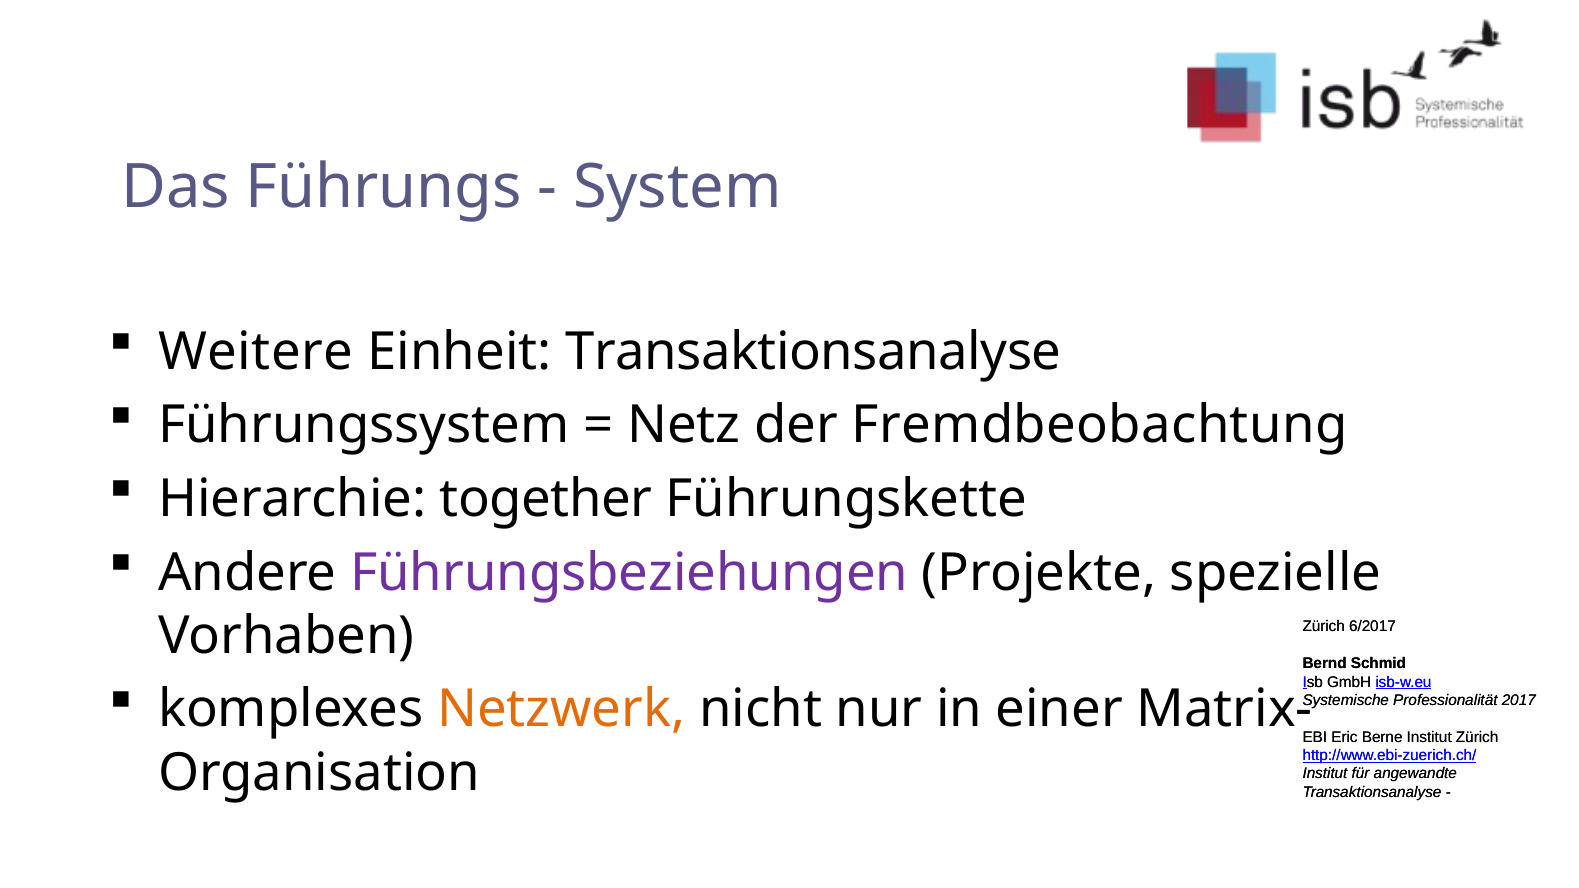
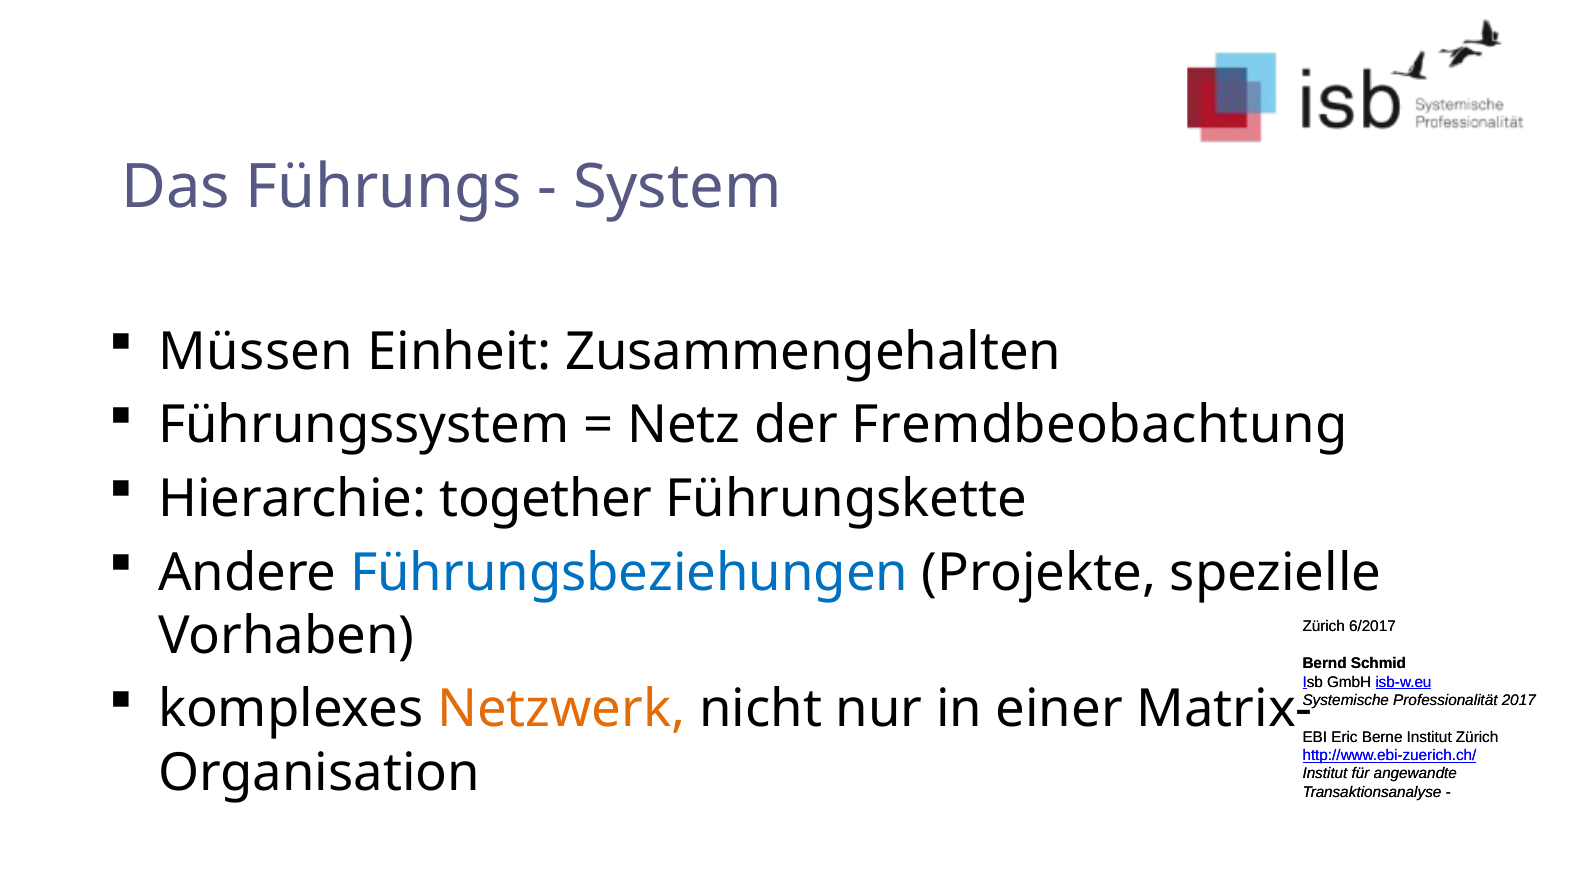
Weitere: Weitere -> Müssen
Einheit Transaktionsanalyse: Transaktionsanalyse -> Zusammengehalten
Führungsbeziehungen colour: purple -> blue
